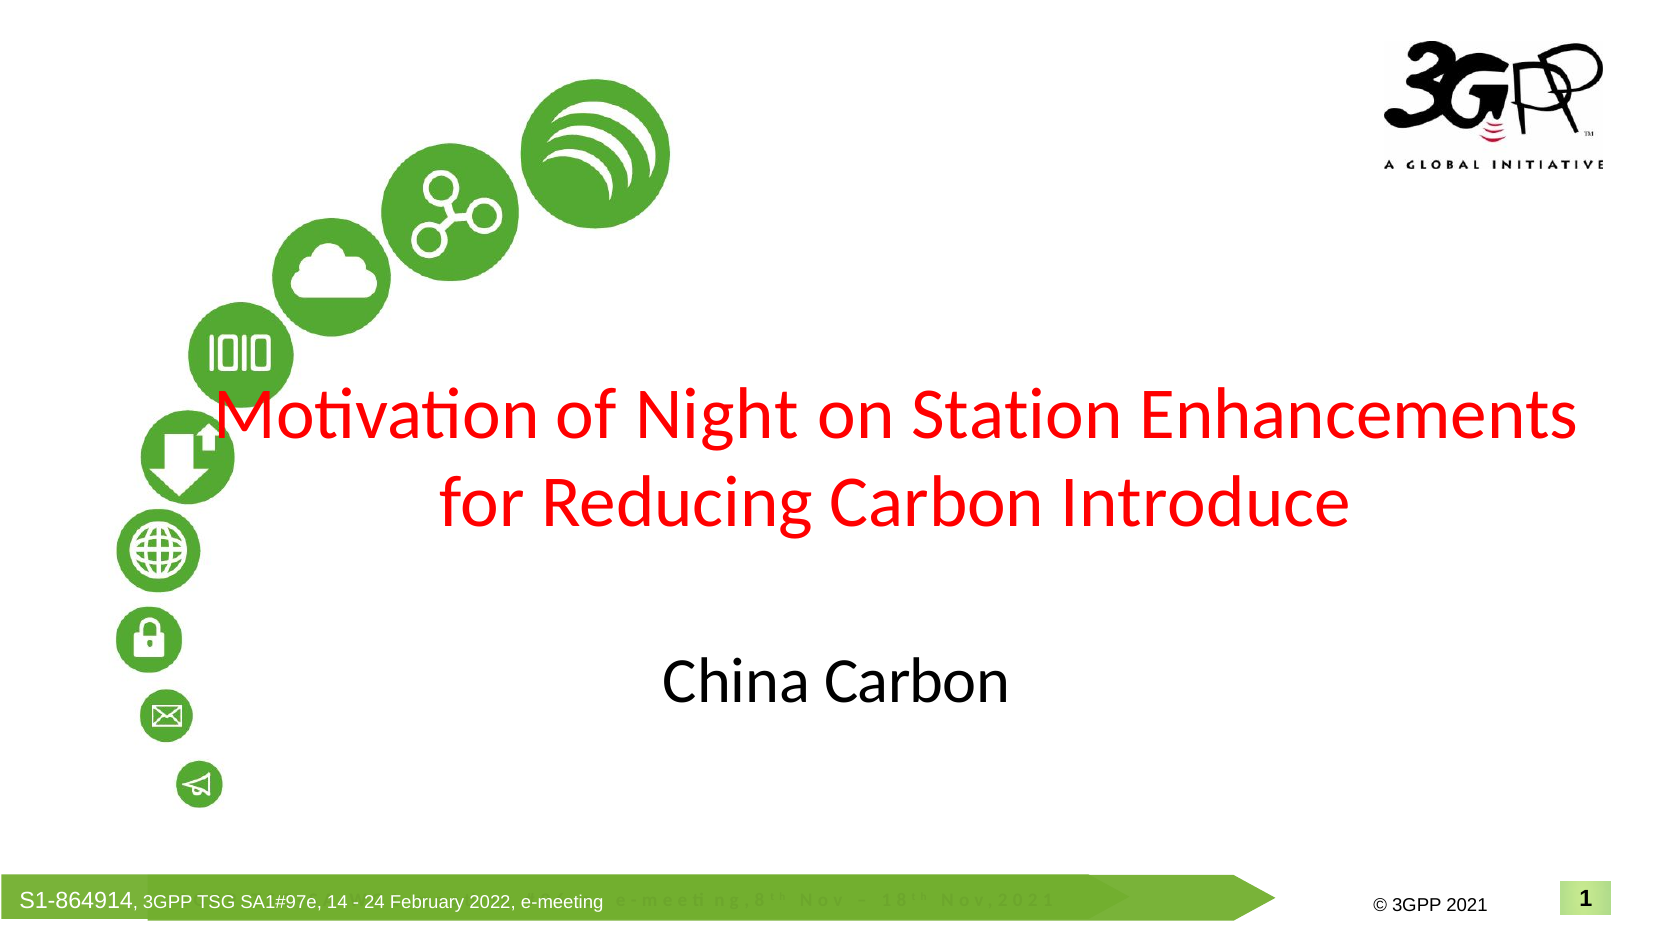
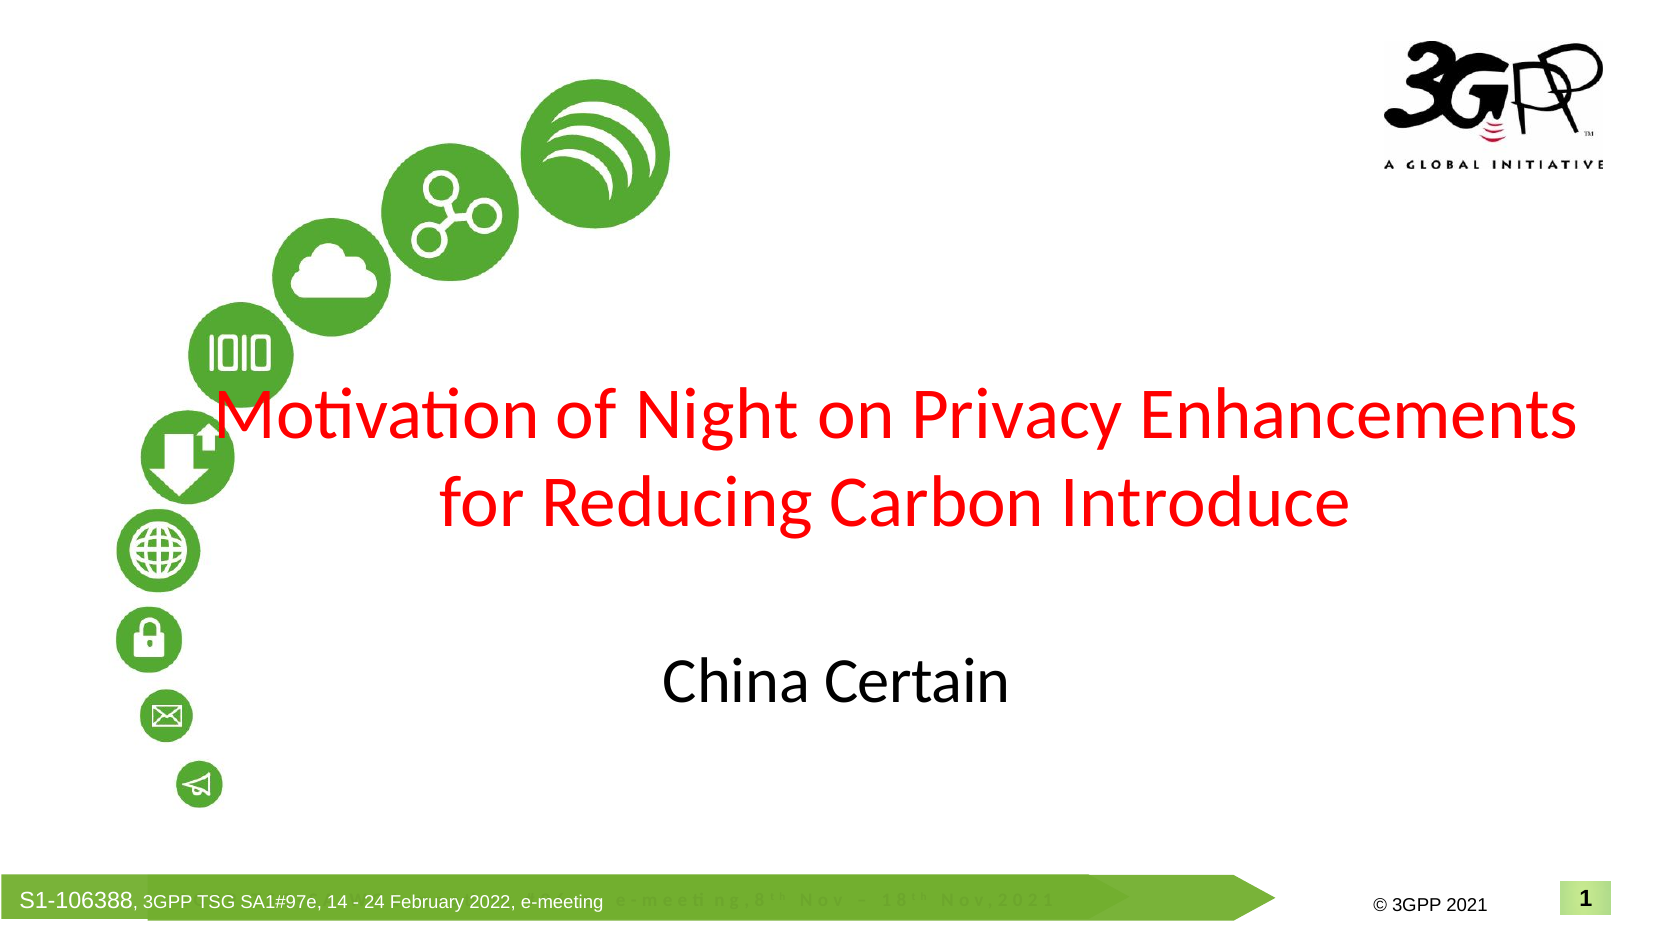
Station: Station -> Privacy
China Carbon: Carbon -> Certain
S1-864914: S1-864914 -> S1-106388
